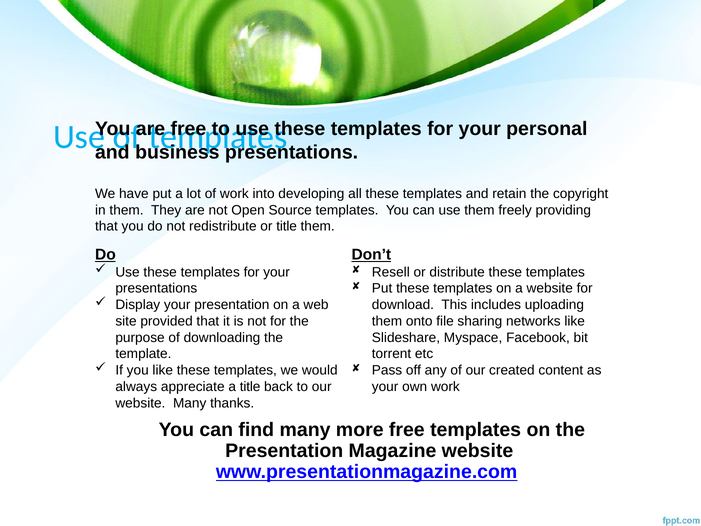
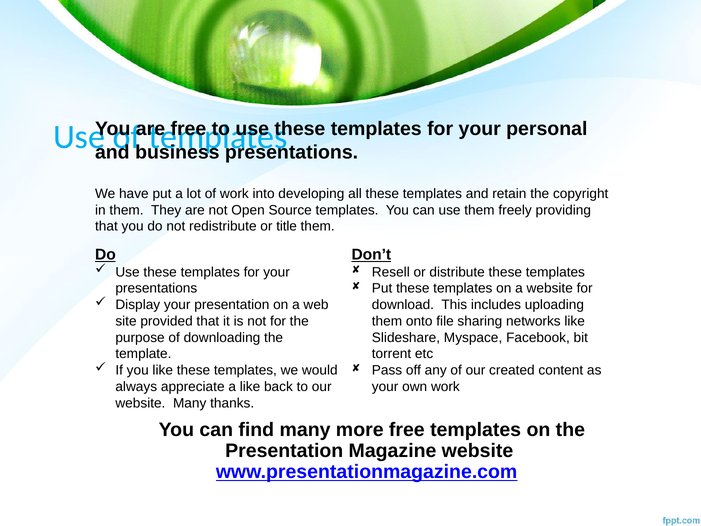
a title: title -> like
